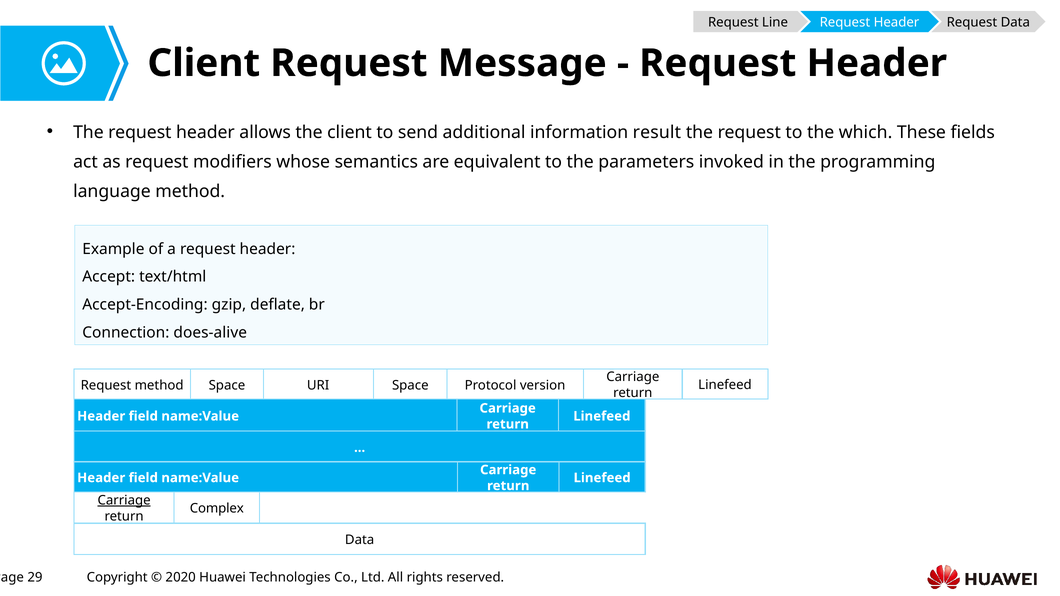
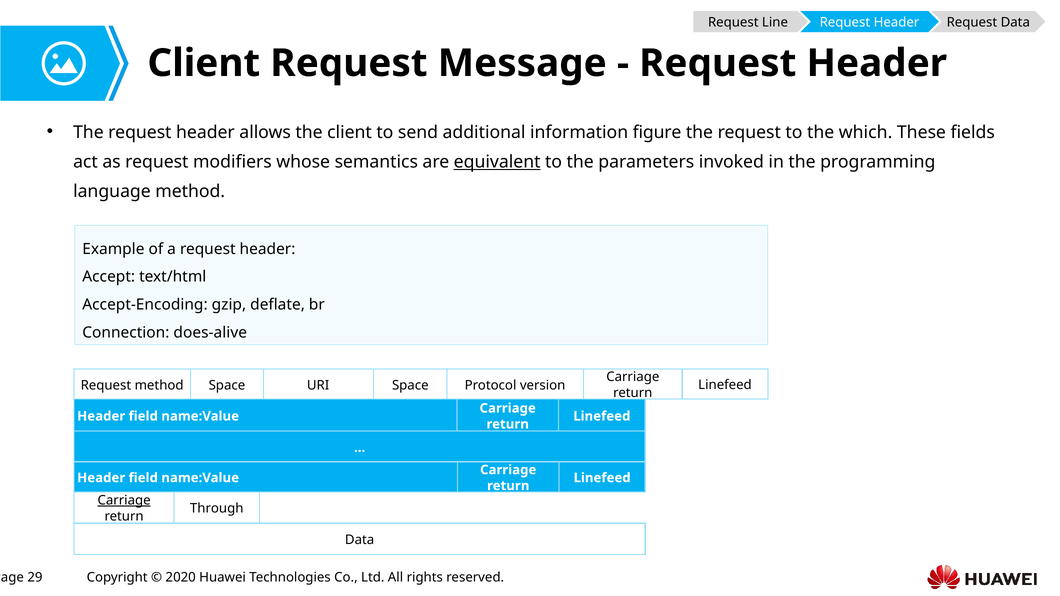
result: result -> figure
equivalent underline: none -> present
Complex: Complex -> Through
